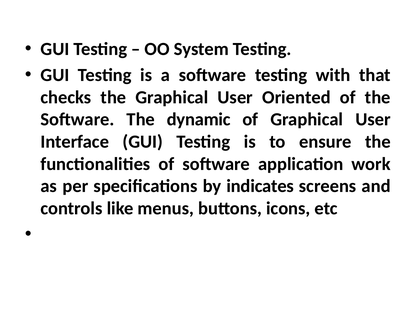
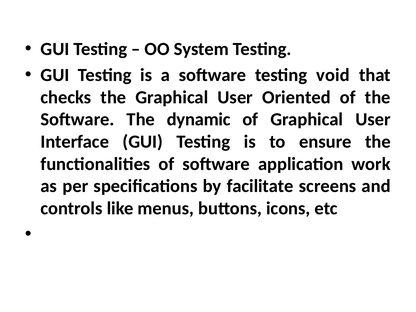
with: with -> void
indicates: indicates -> facilitate
